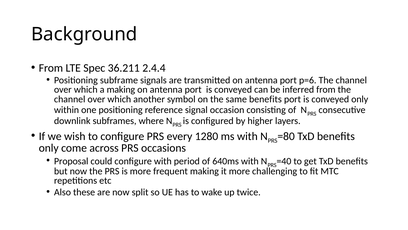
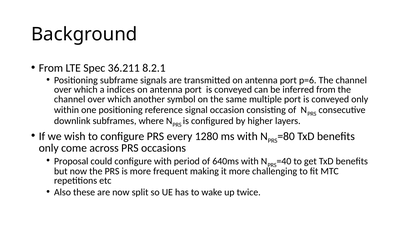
2.4.4: 2.4.4 -> 8.2.1
a making: making -> indices
same benefits: benefits -> multiple
